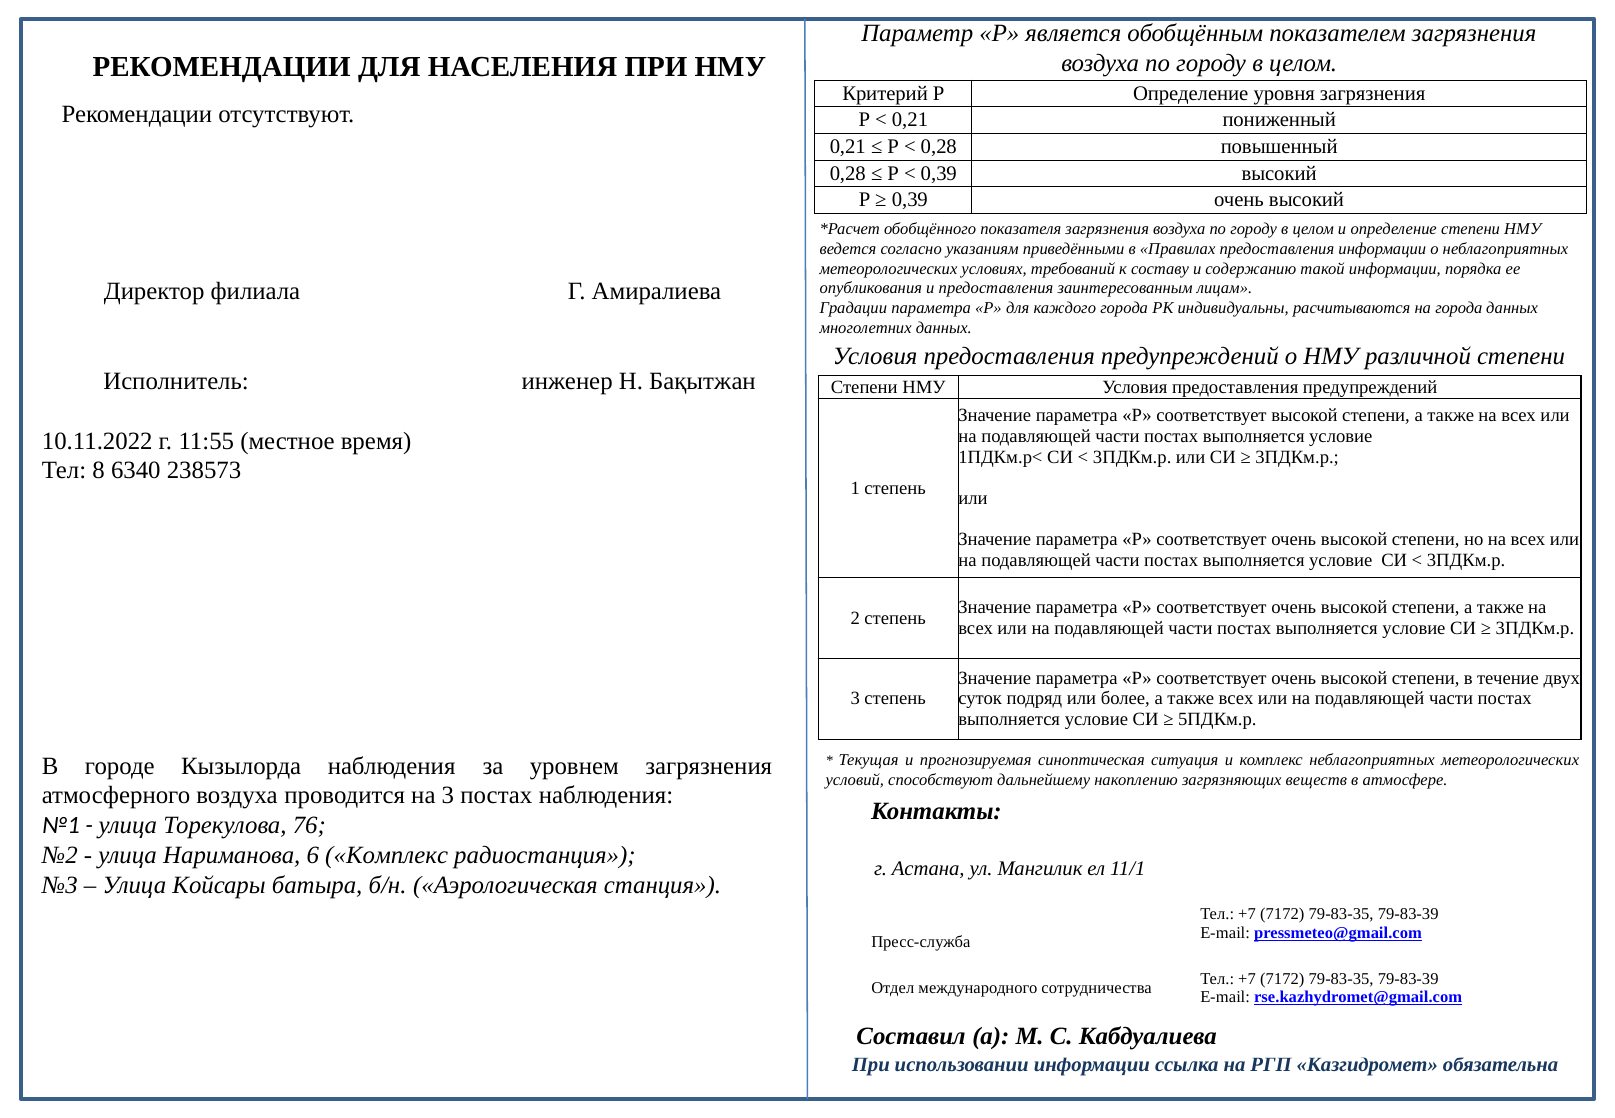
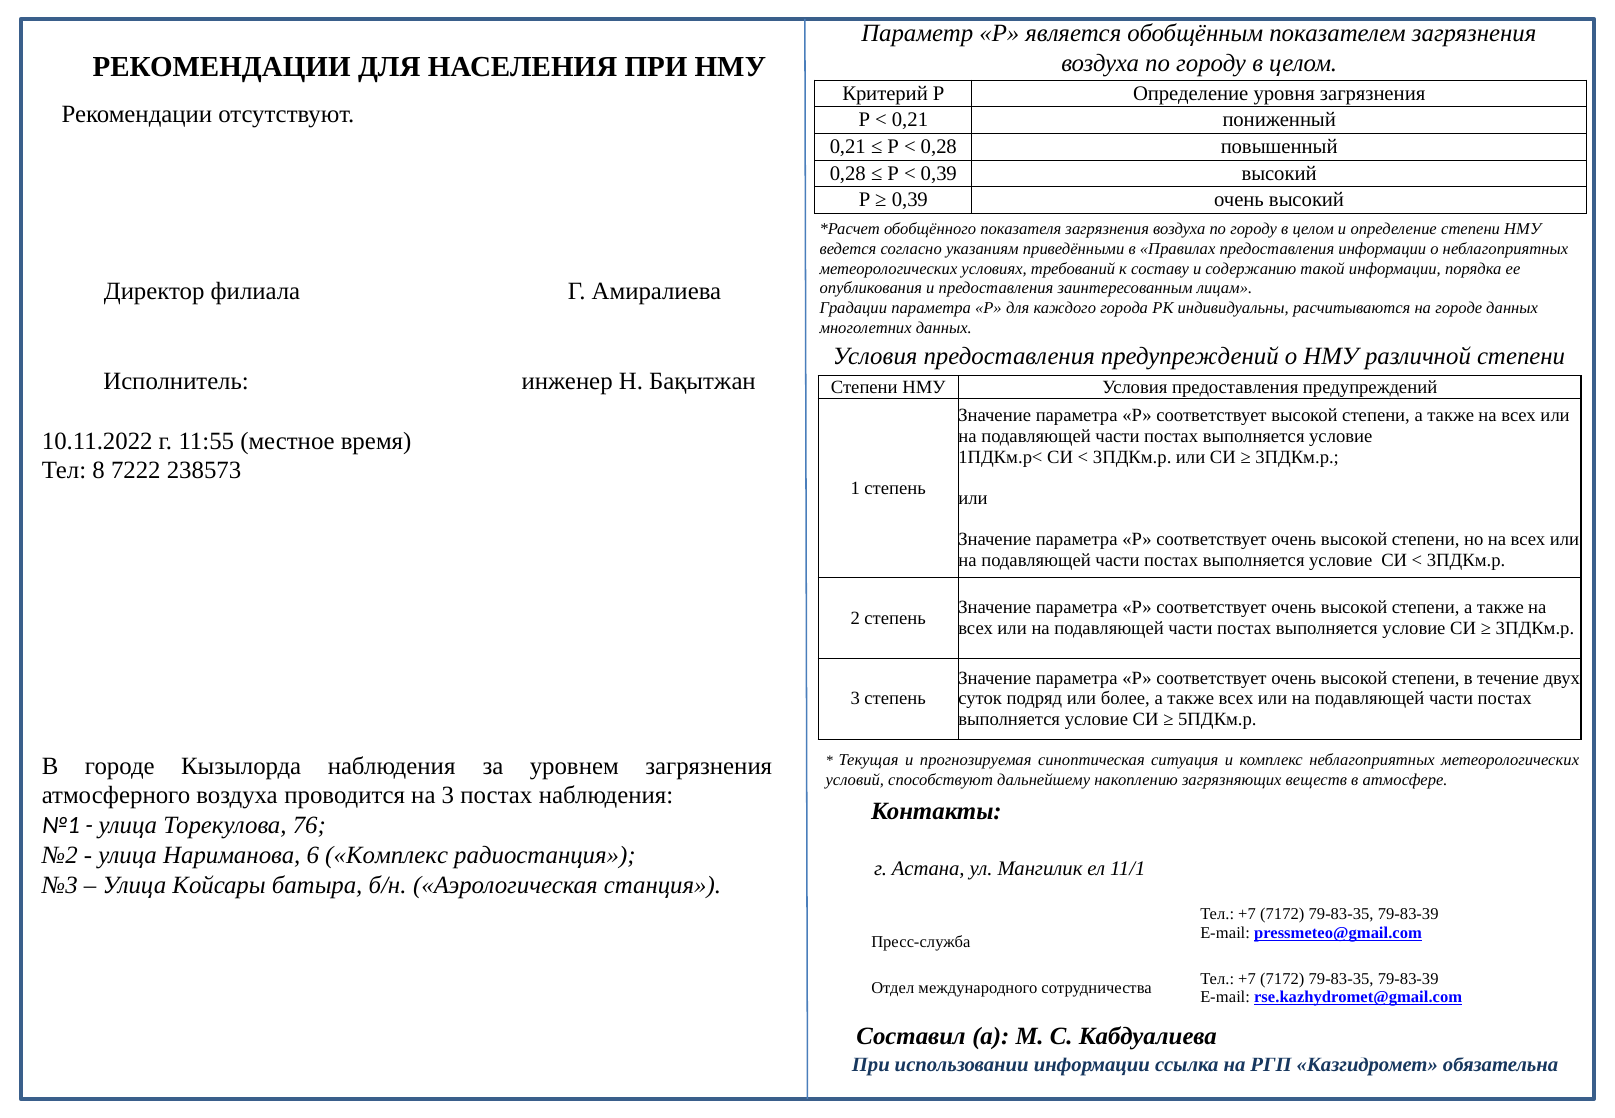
на города: города -> городе
6340: 6340 -> 7222
